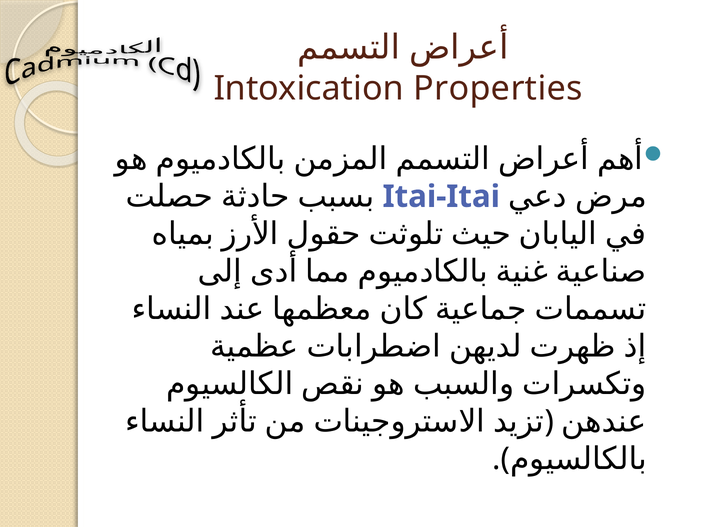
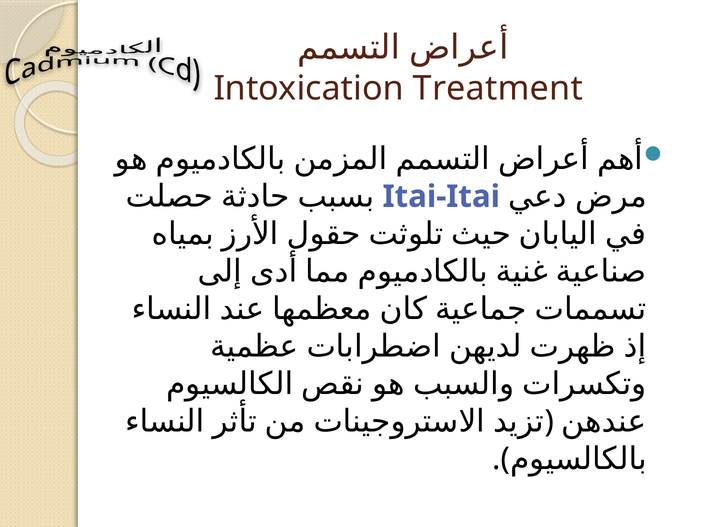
Properties: Properties -> Treatment
